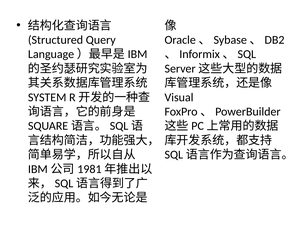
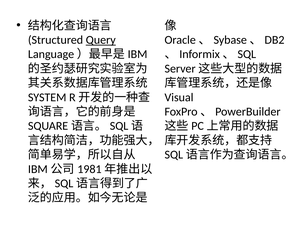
Query underline: none -> present
